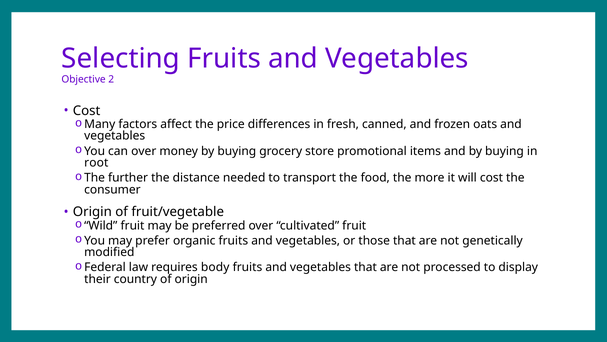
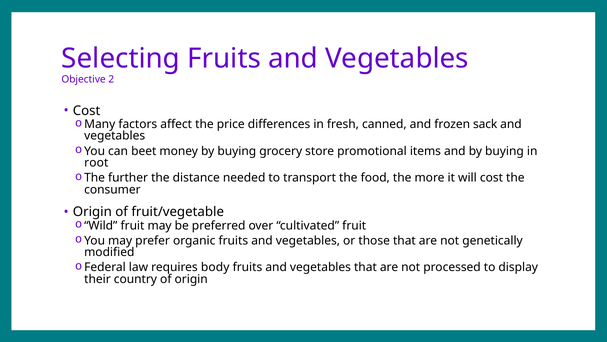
oats: oats -> sack
can over: over -> beet
